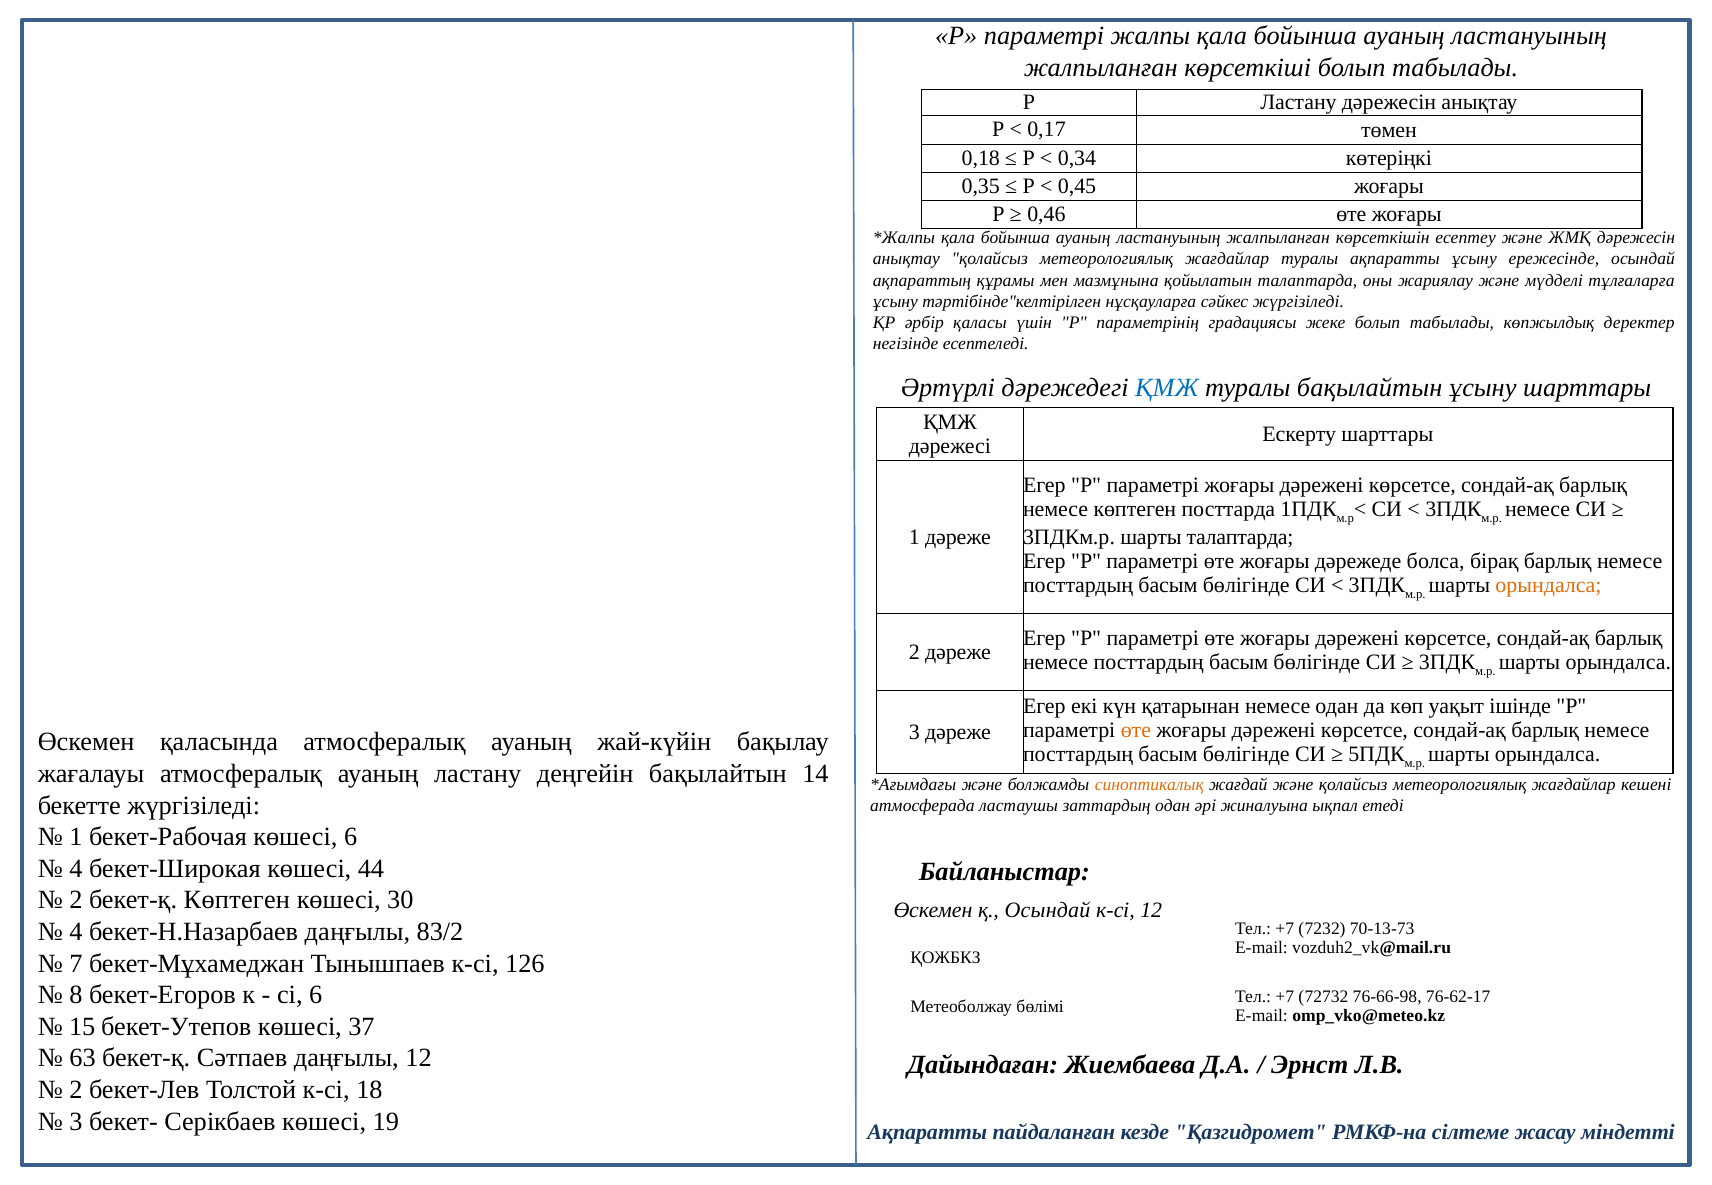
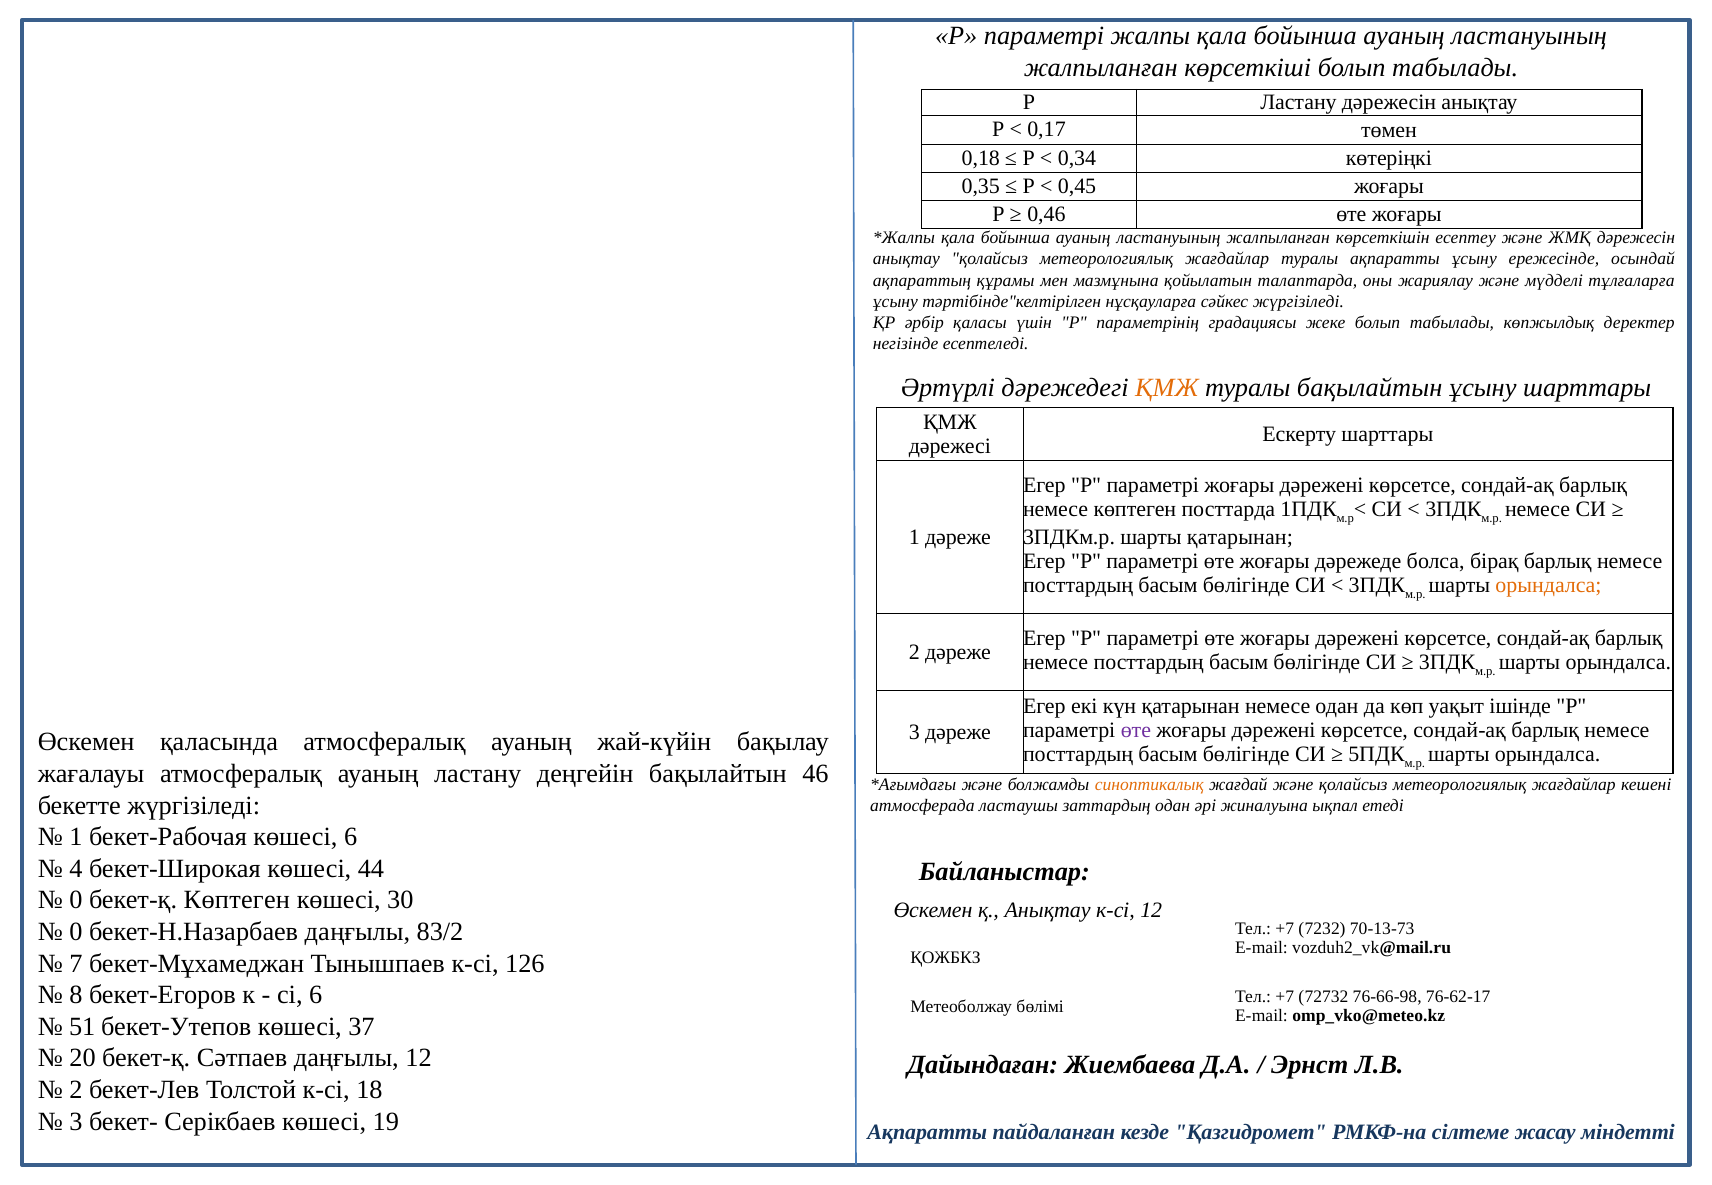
ҚМЖ at (1167, 387) colour: blue -> orange
шарты талаптарда: талаптарда -> қатарынан
өте at (1136, 730) colour: orange -> purple
14: 14 -> 46
2 at (76, 900): 2 -> 0
қ Осындай: Осындай -> Анықтау
4 at (76, 932): 4 -> 0
15: 15 -> 51
63: 63 -> 20
